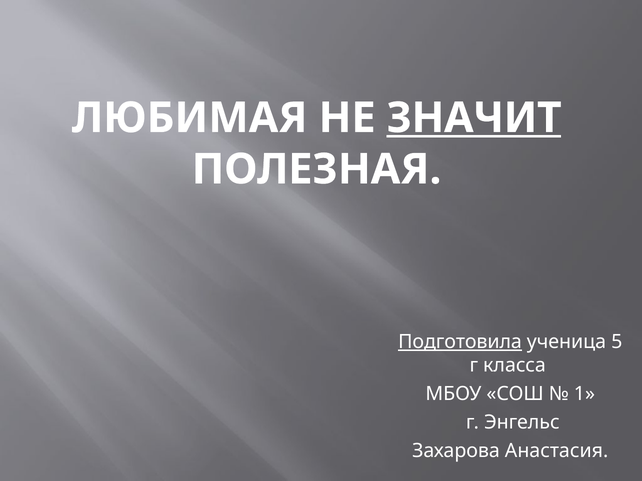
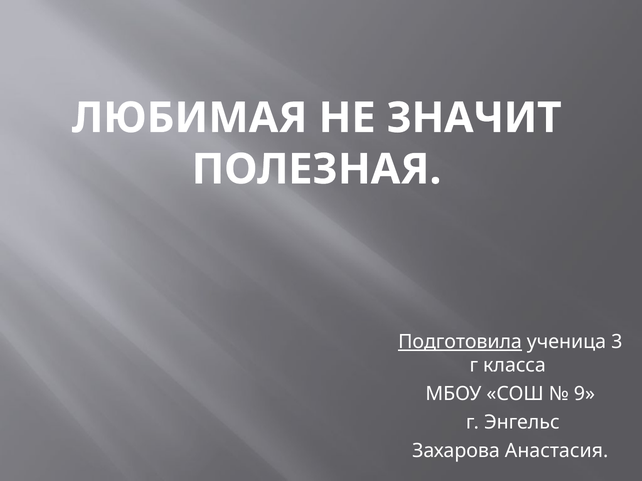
ЗНАЧИТ underline: present -> none
5: 5 -> 3
1: 1 -> 9
